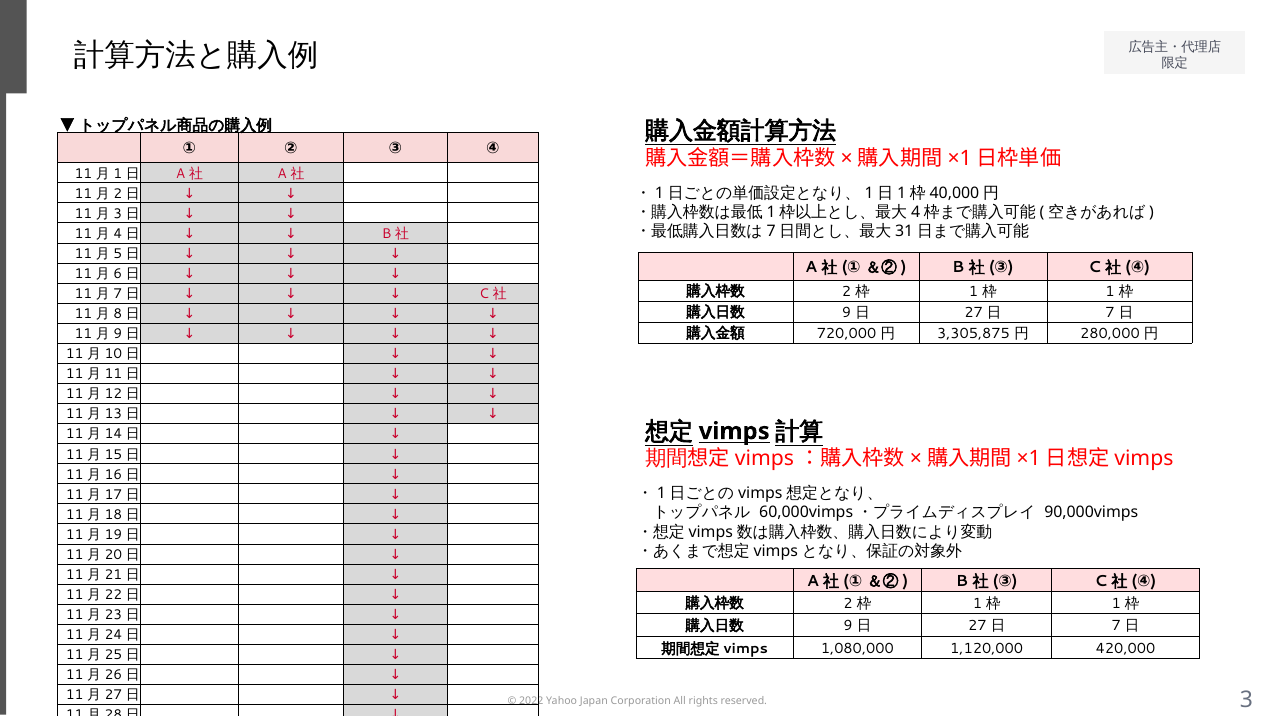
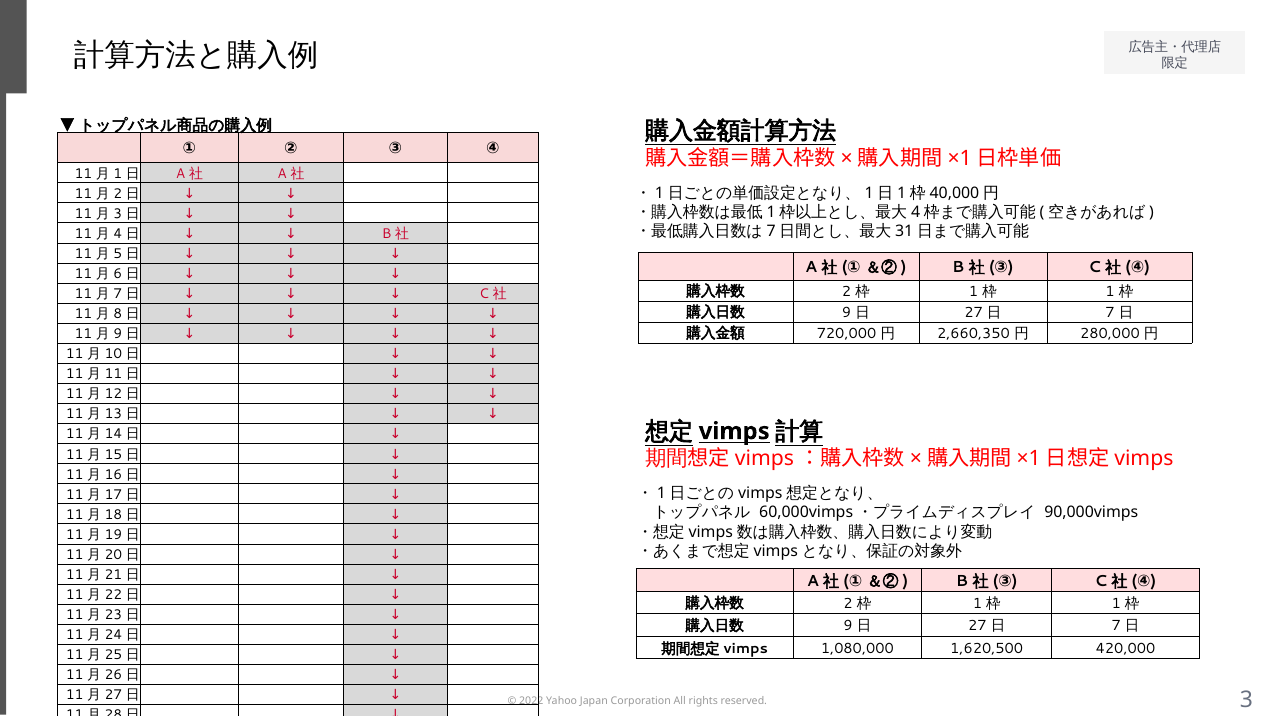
3,305,875: 3,305,875 -> 2,660,350
1,120,000: 1,120,000 -> 1,620,500
